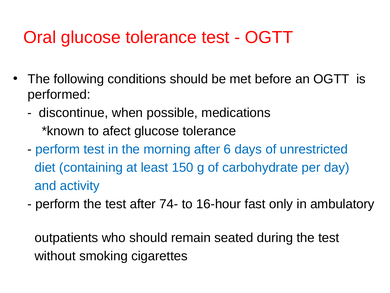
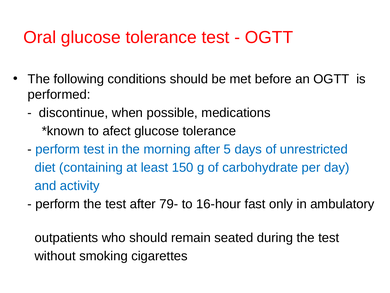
6: 6 -> 5
74-: 74- -> 79-
